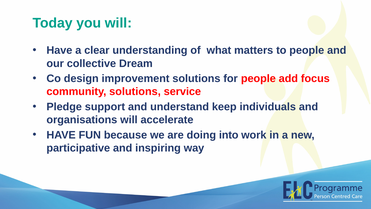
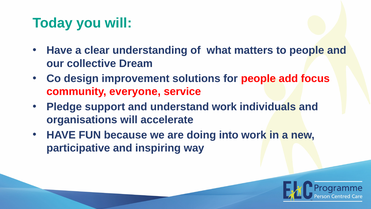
community solutions: solutions -> everyone
understand keep: keep -> work
